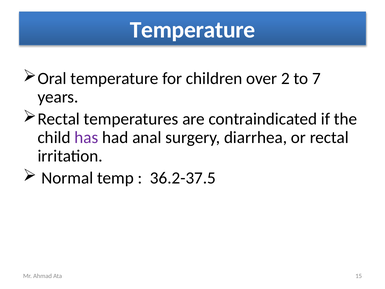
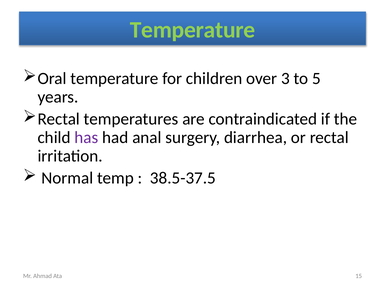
Temperature at (193, 30) colour: white -> light green
2: 2 -> 3
7: 7 -> 5
36.2-37.5: 36.2-37.5 -> 38.5-37.5
